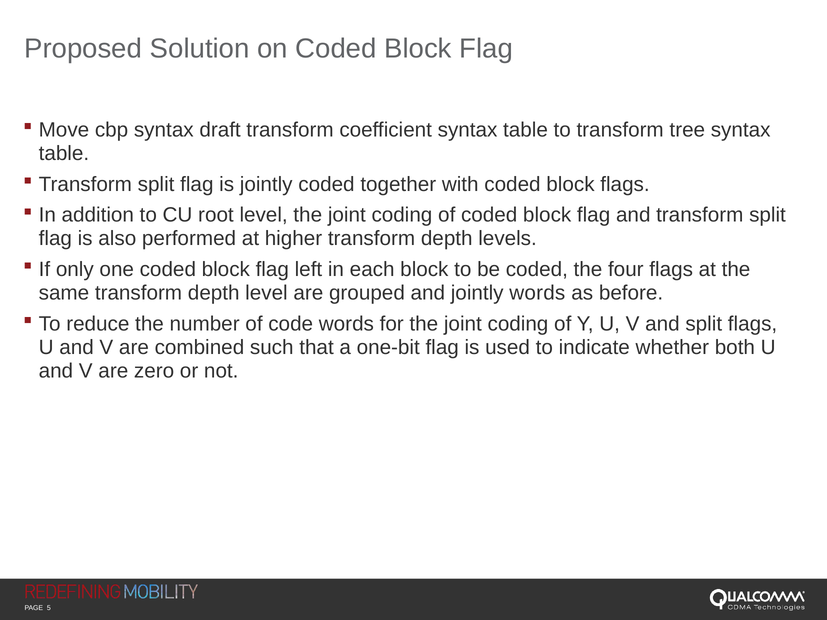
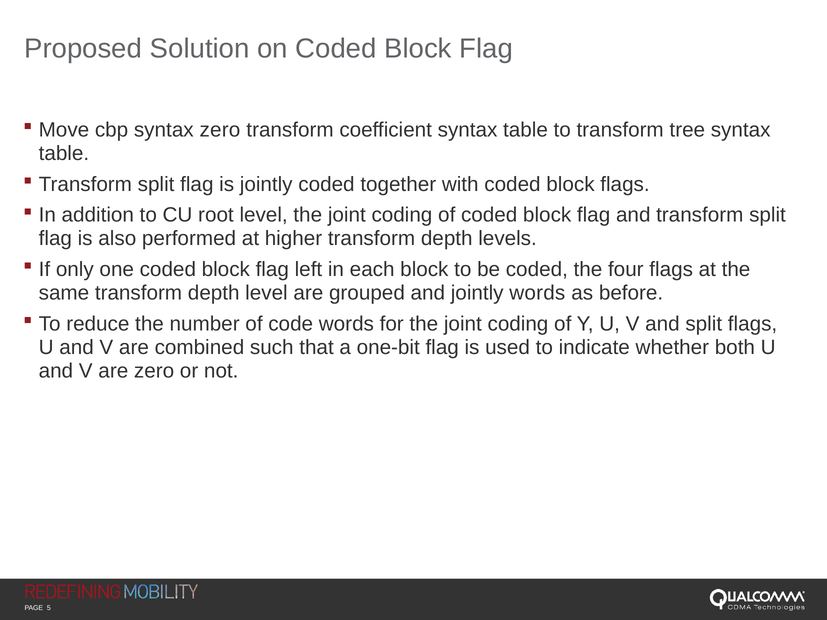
syntax draft: draft -> zero
